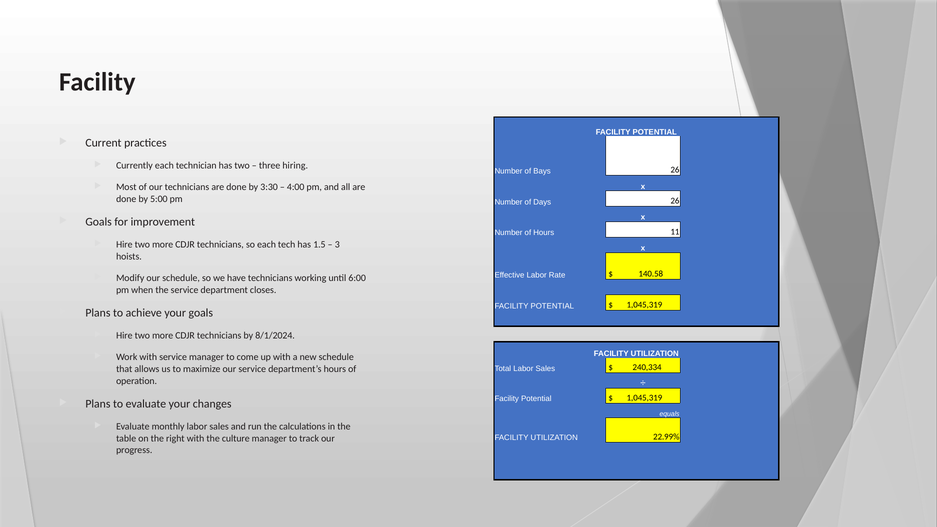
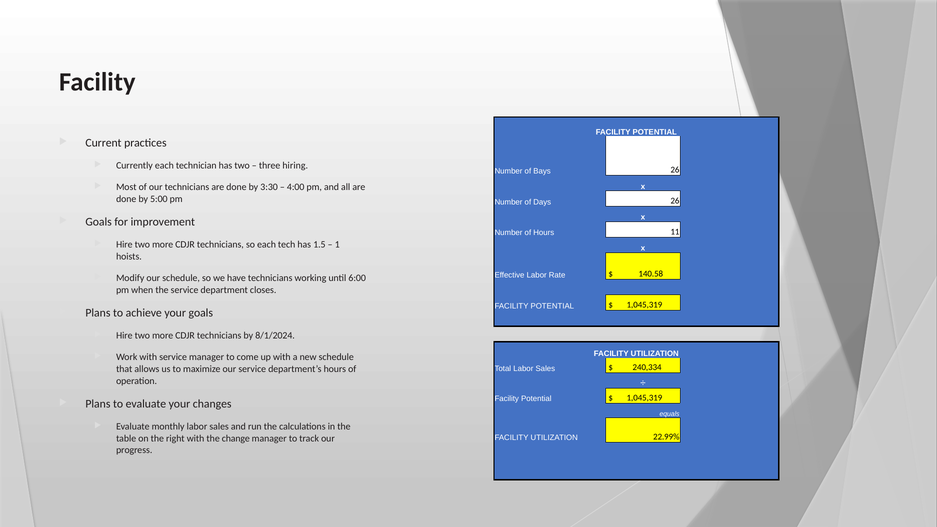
3: 3 -> 1
culture: culture -> change
